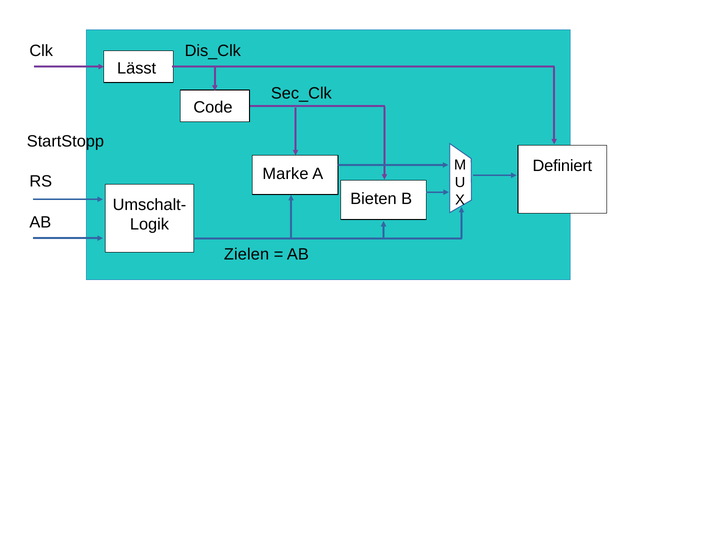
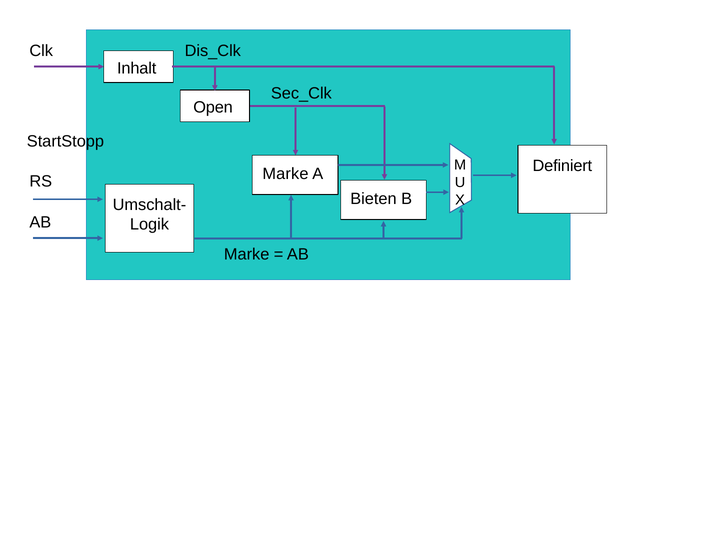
Lässt: Lässt -> Inhalt
Code: Code -> Open
Zielen at (247, 254): Zielen -> Marke
